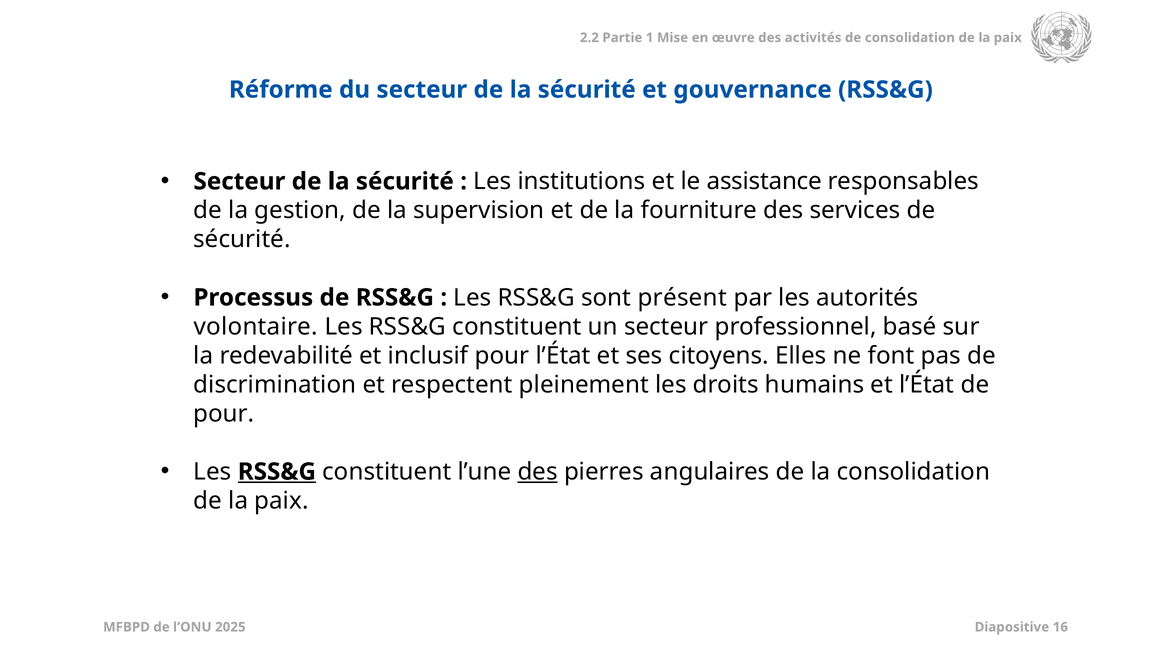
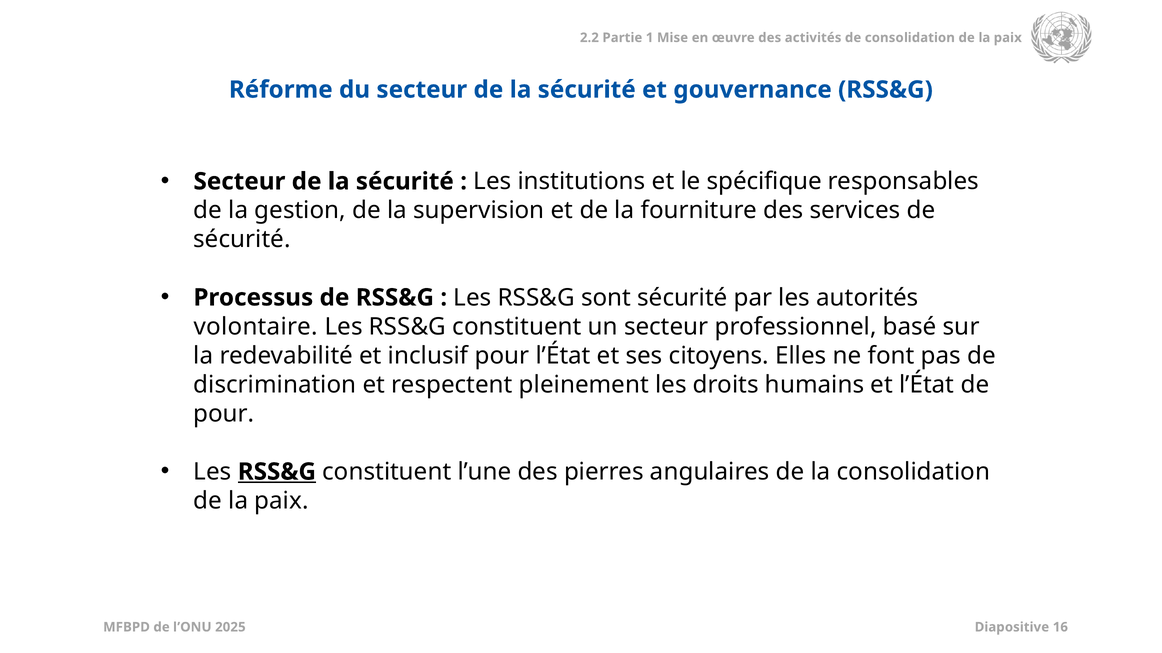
assistance: assistance -> spécifique
sont présent: présent -> sécurité
des at (538, 472) underline: present -> none
